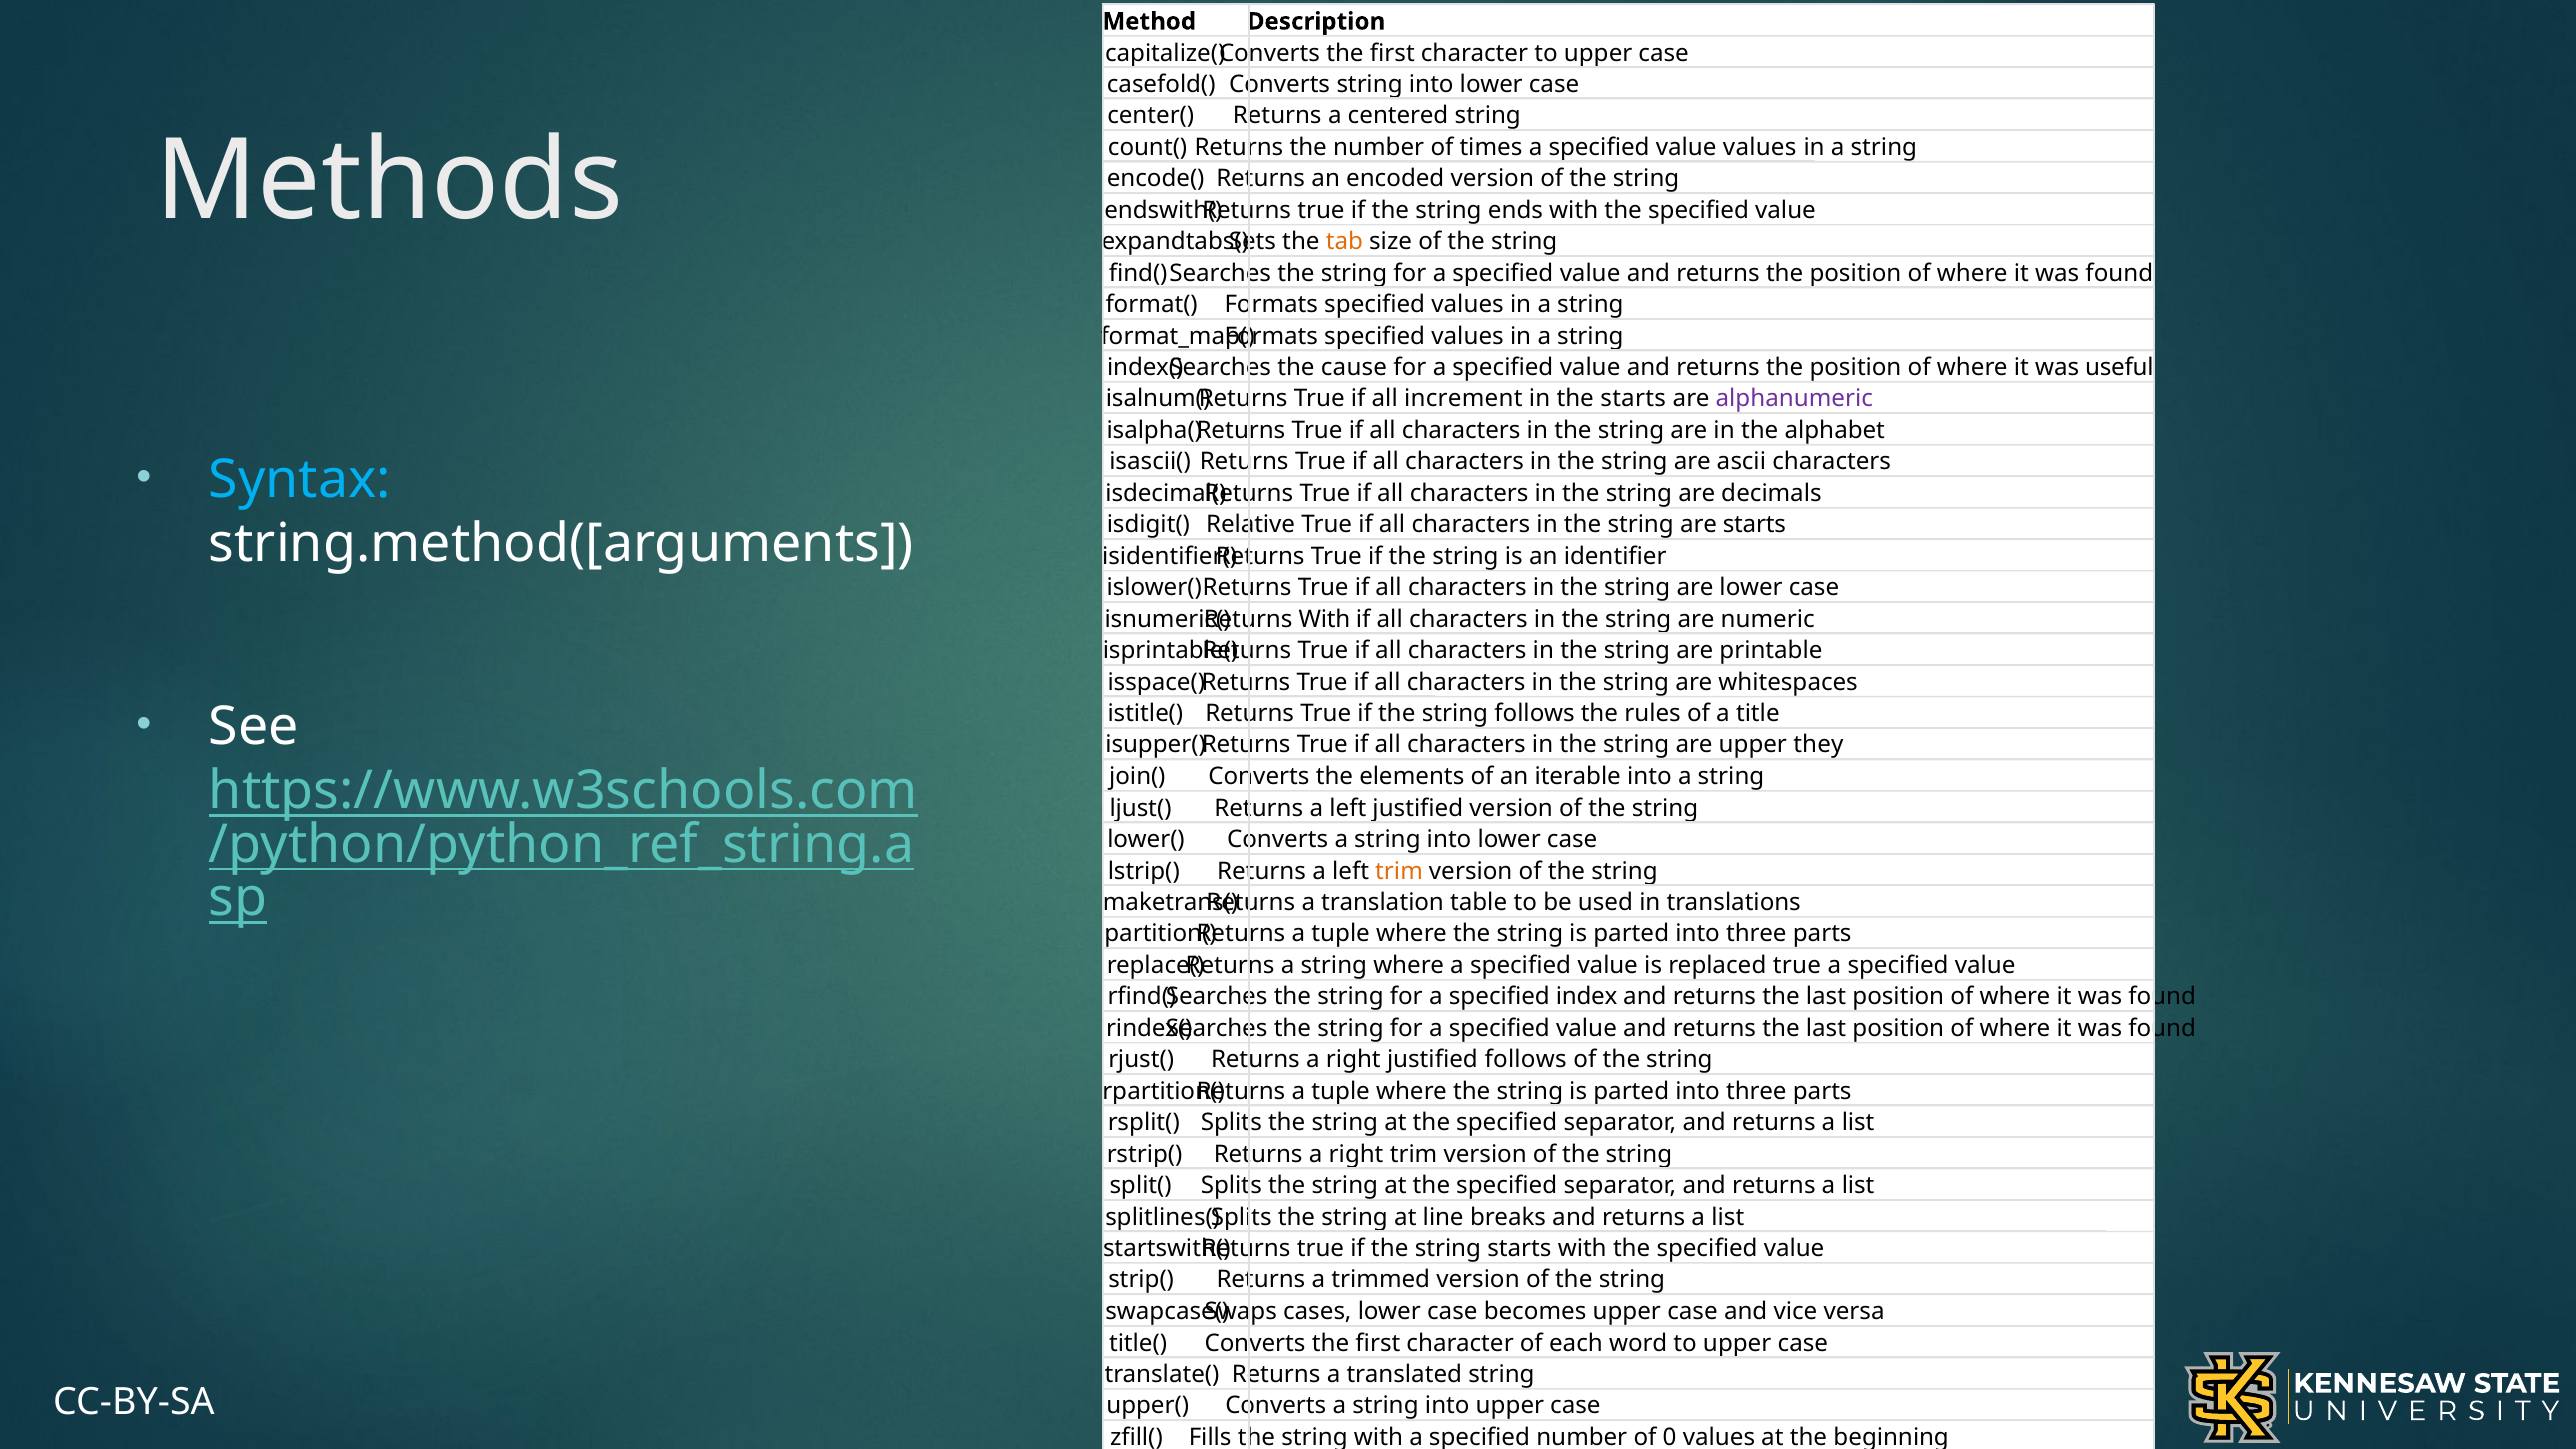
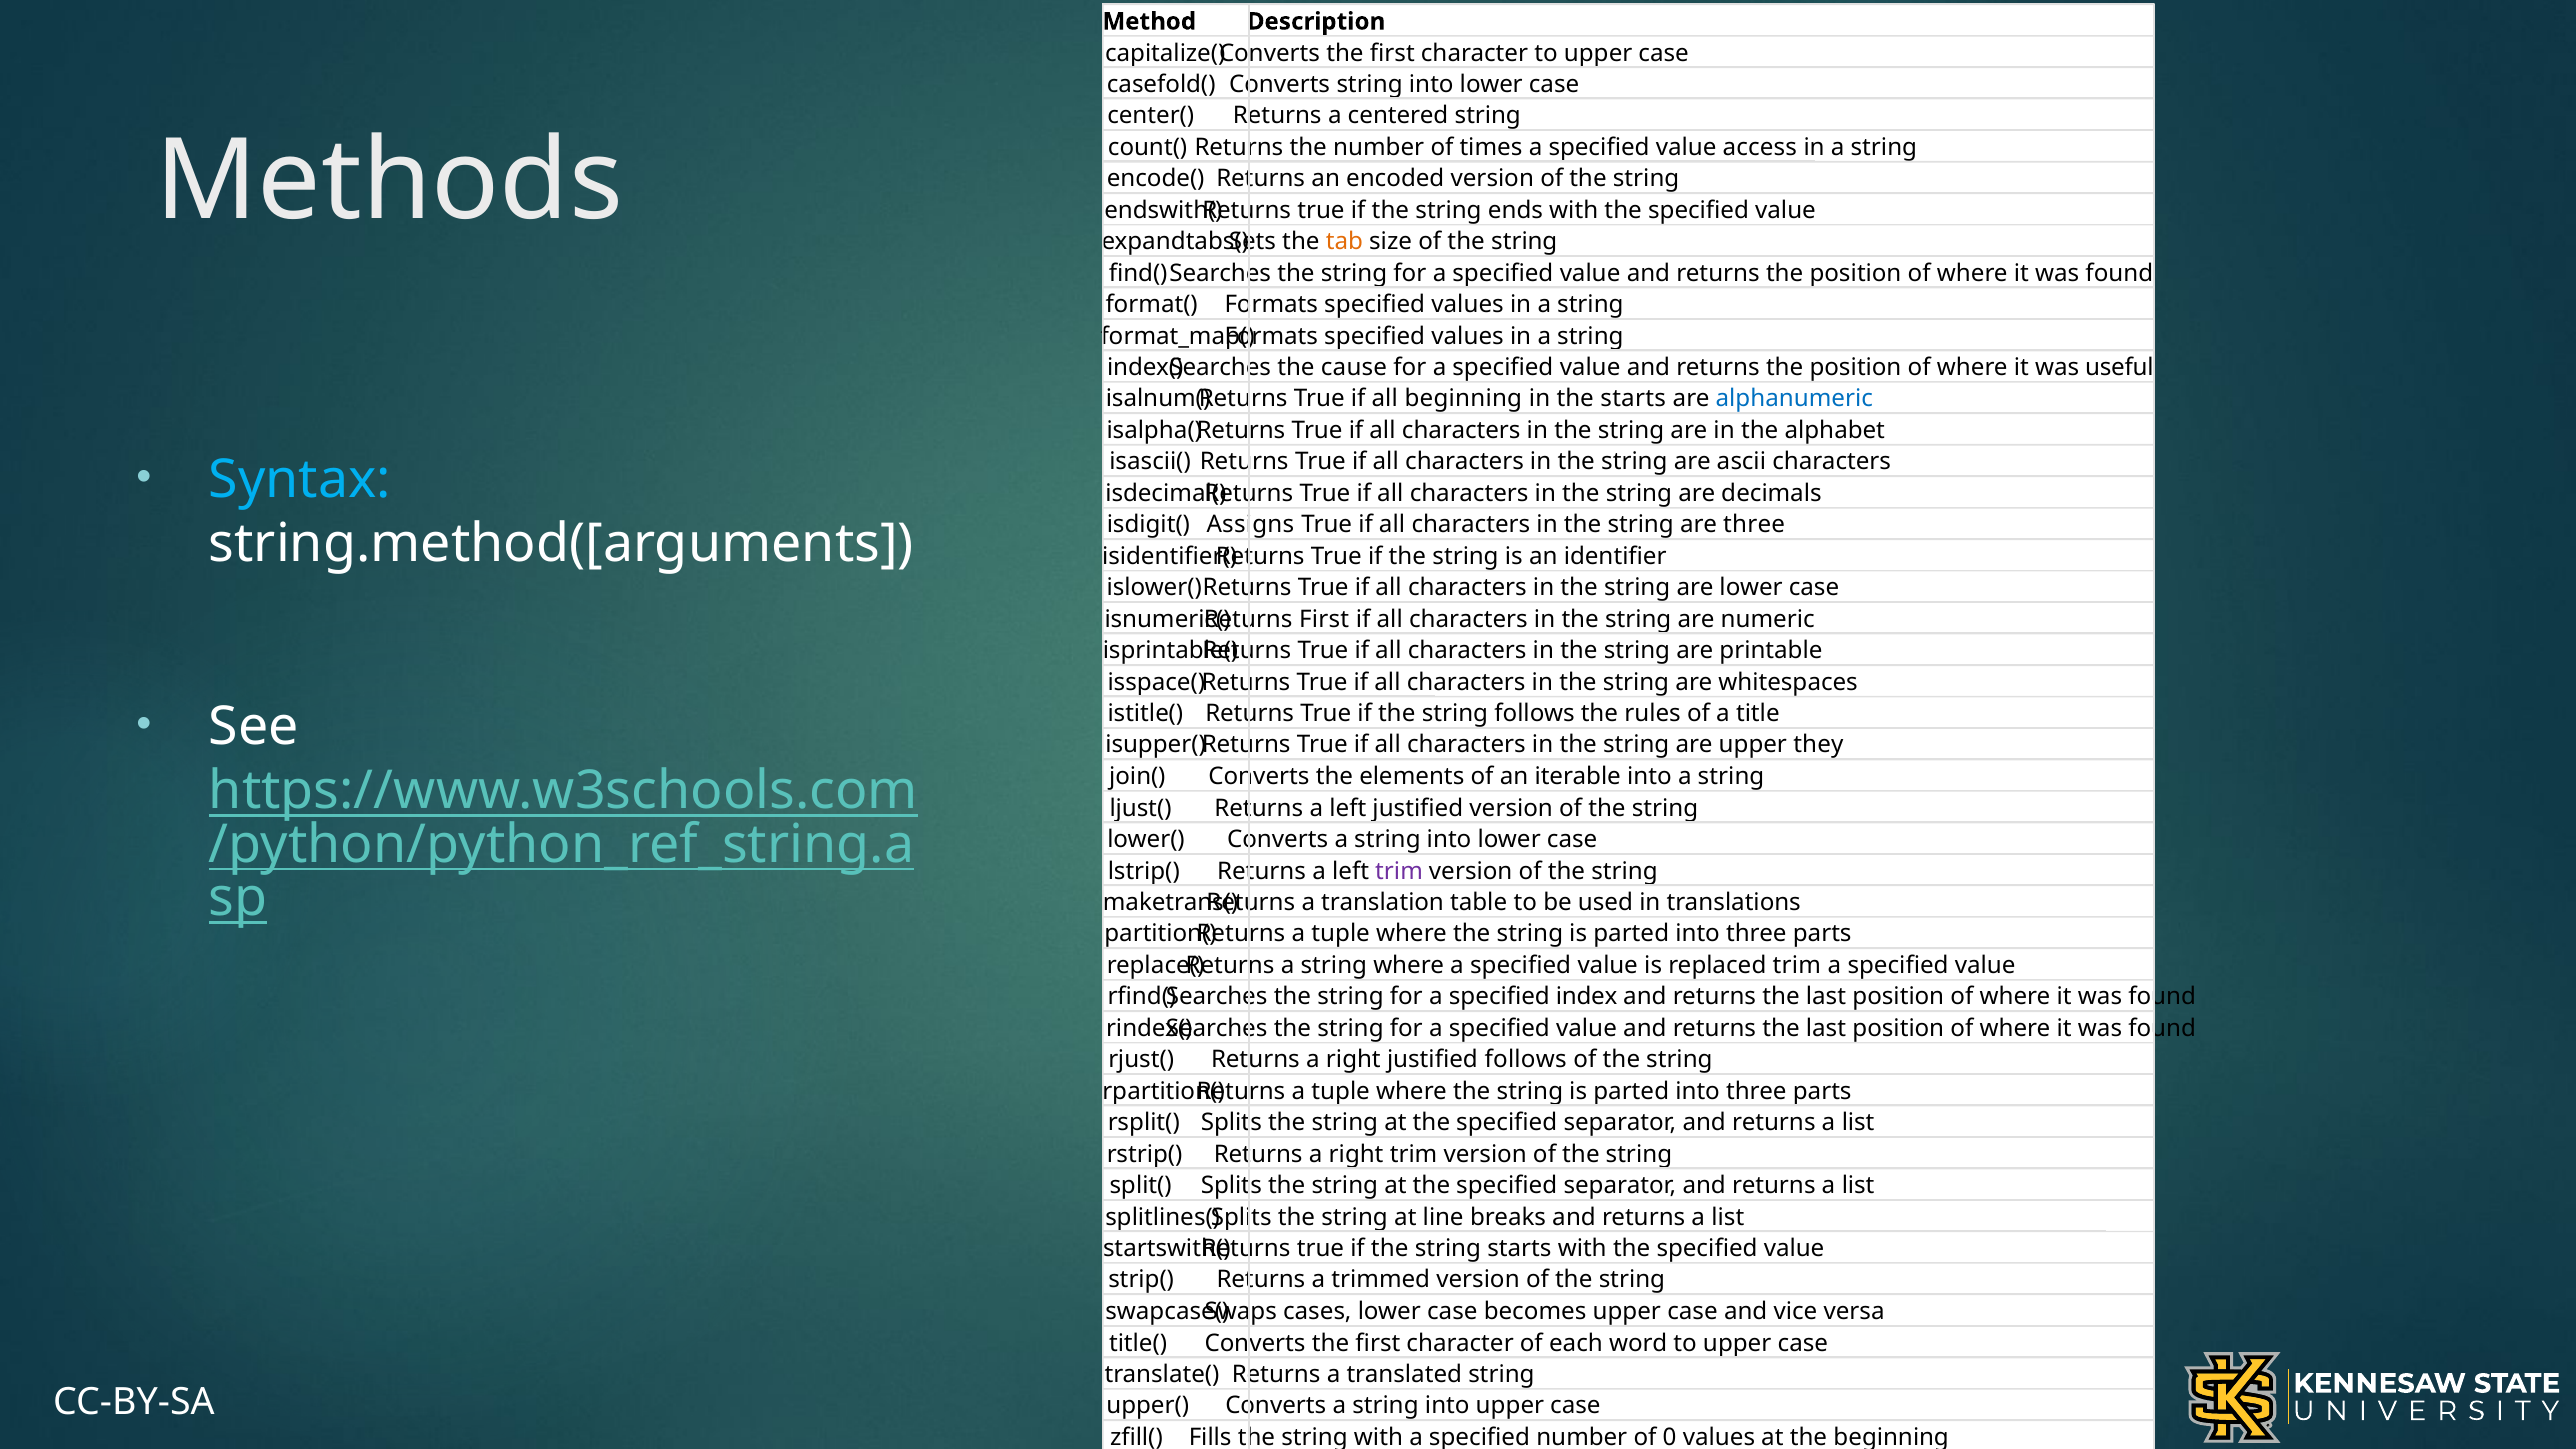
value values: values -> access
all increment: increment -> beginning
alphanumeric colour: purple -> blue
Relative: Relative -> Assigns
are starts: starts -> three
Returns With: With -> First
trim at (1399, 871) colour: orange -> purple
replaced true: true -> trim
